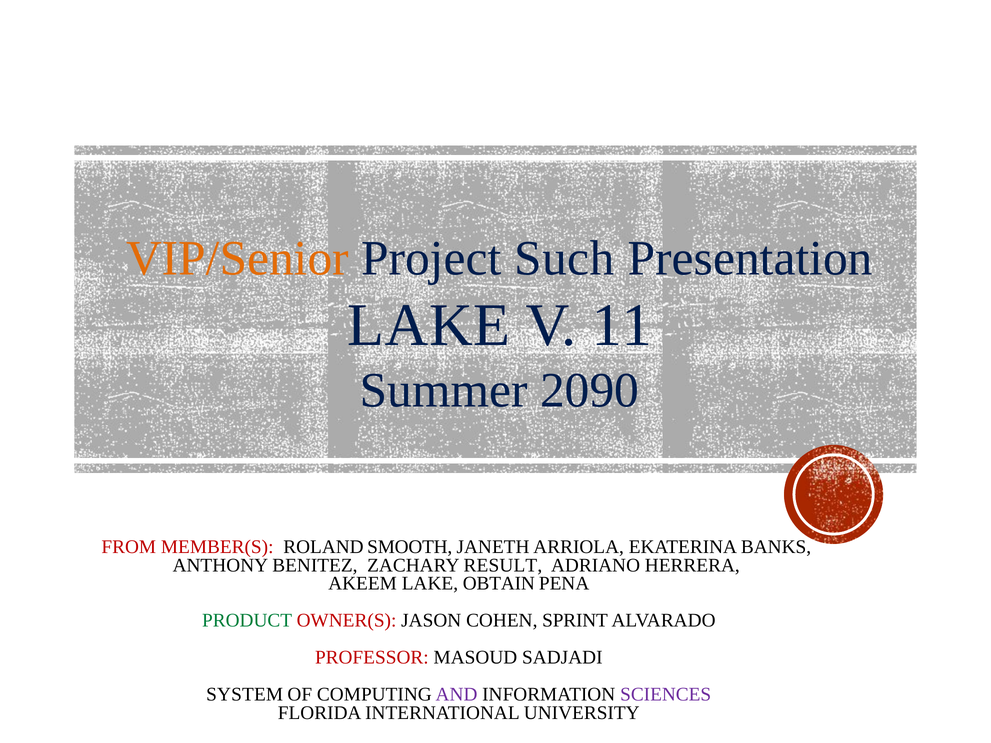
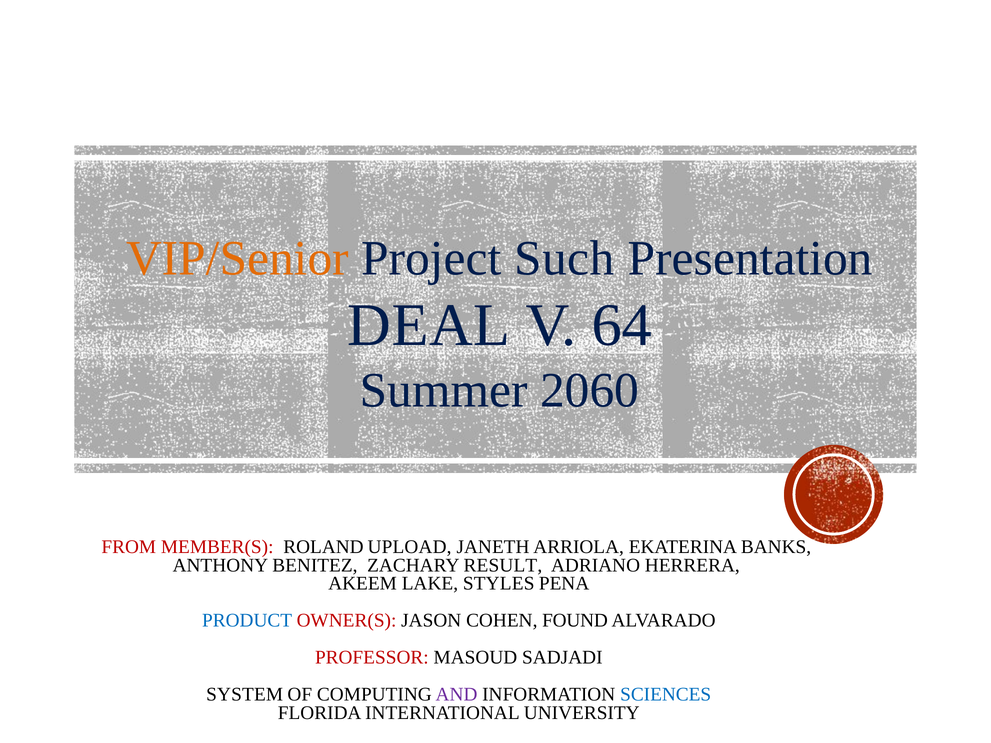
LAKE at (429, 325): LAKE -> DEAL
11: 11 -> 64
2090: 2090 -> 2060
SMOOTH: SMOOTH -> UPLOAD
OBTAIN: OBTAIN -> STYLES
PRODUCT colour: green -> blue
SPRINT: SPRINT -> FOUND
SCIENCES colour: purple -> blue
